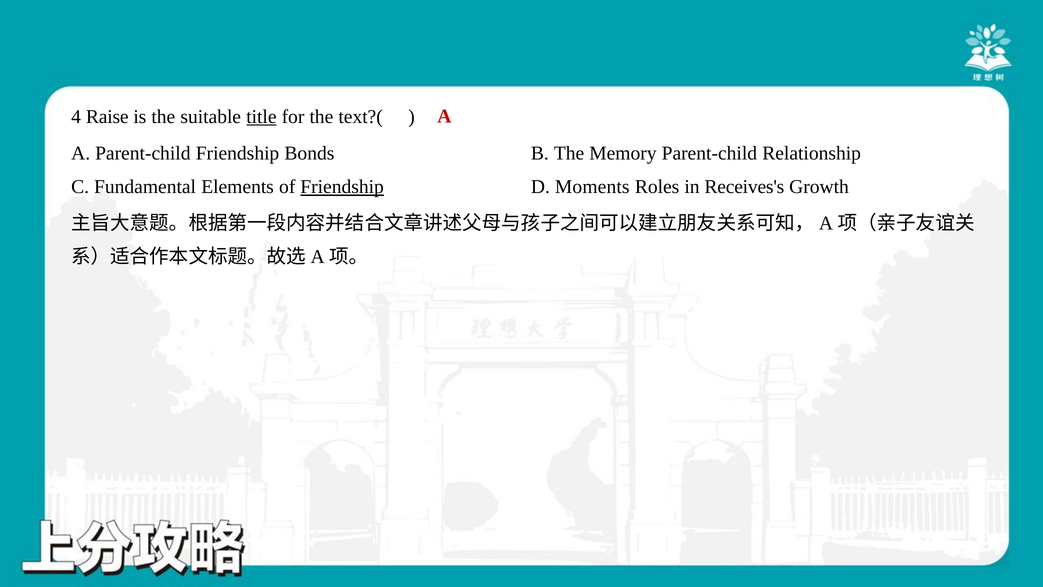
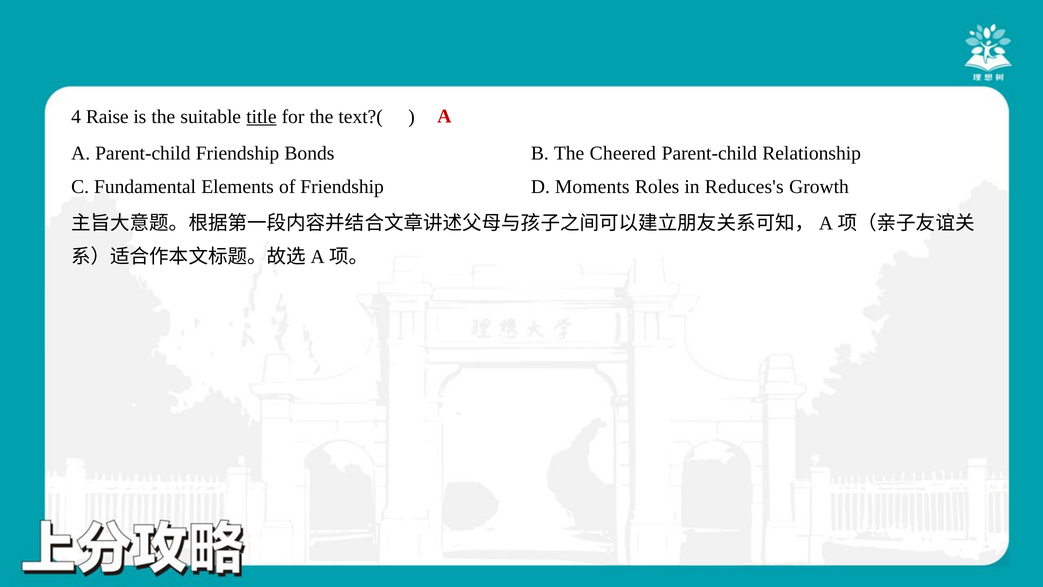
Memory: Memory -> Cheered
Friendship at (342, 187) underline: present -> none
Receives's: Receives's -> Reduces's
